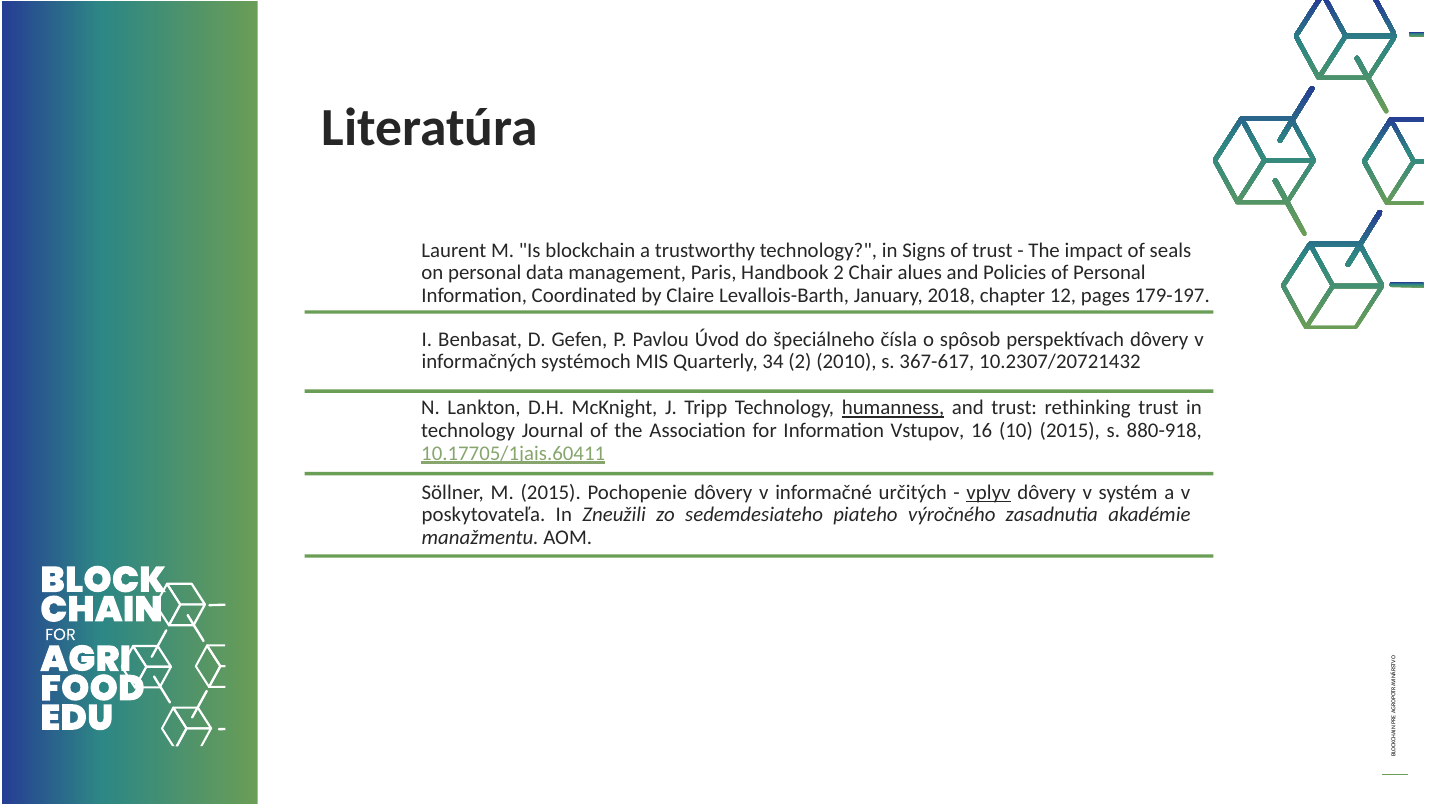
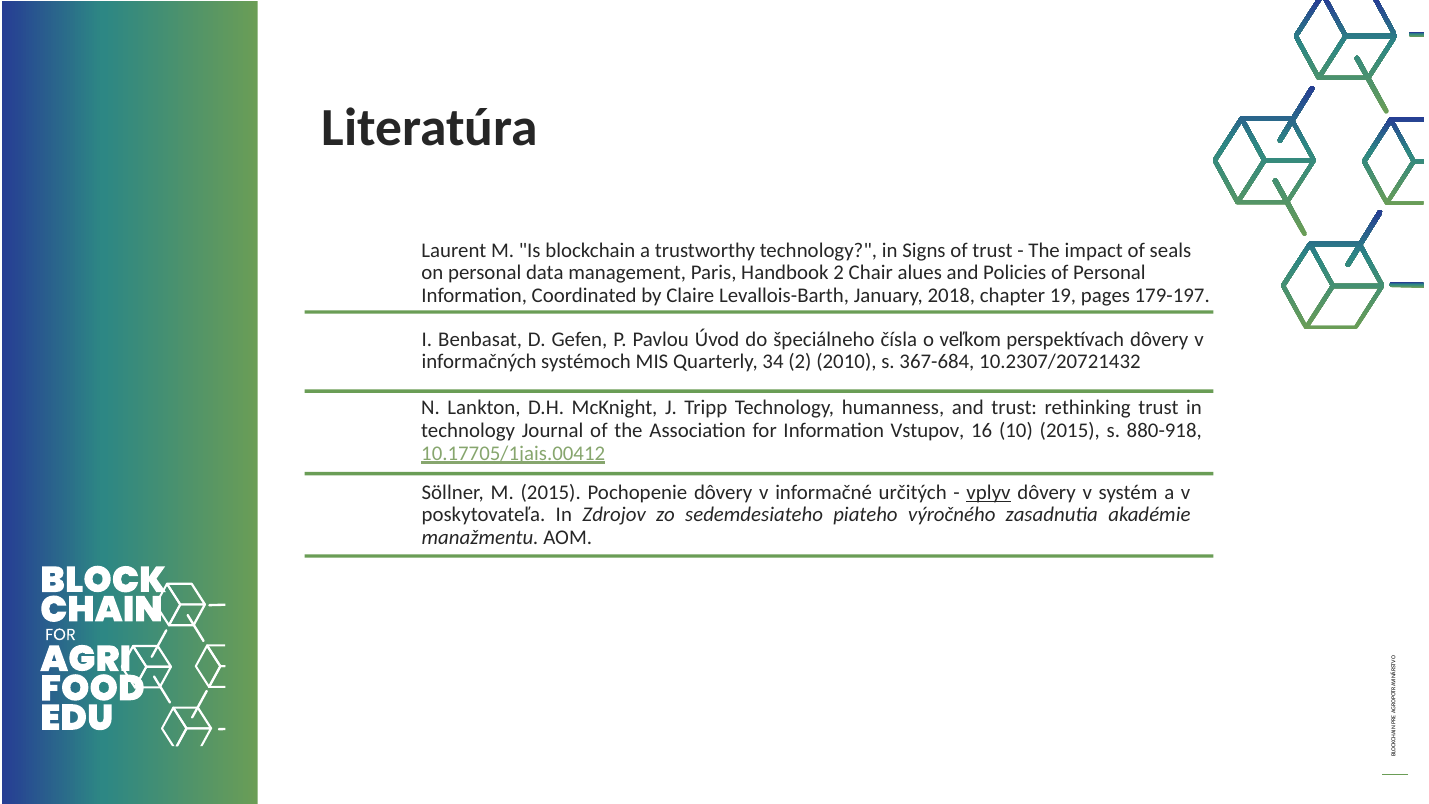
12: 12 -> 19
spôsob: spôsob -> veľkom
367-617: 367-617 -> 367-684
humanness underline: present -> none
10.17705/1jais.60411: 10.17705/1jais.60411 -> 10.17705/1jais.00412
Zneužili: Zneužili -> Zdrojov
